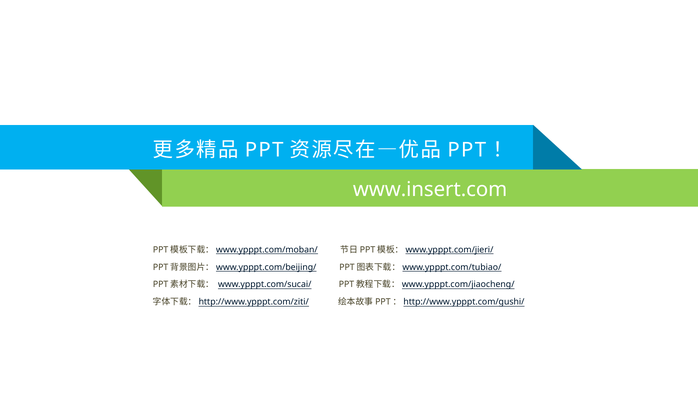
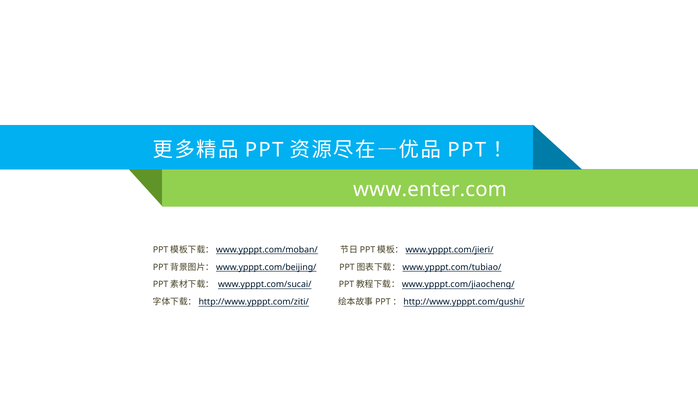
www.insert.com: www.insert.com -> www.enter.com
